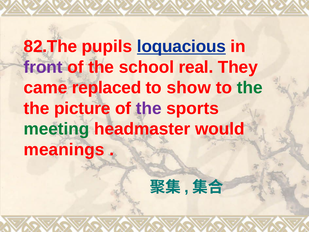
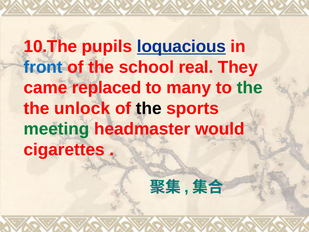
82.The: 82.The -> 10.The
front colour: purple -> blue
show: show -> many
picture: picture -> unlock
the at (149, 108) colour: purple -> black
meanings: meanings -> cigarettes
